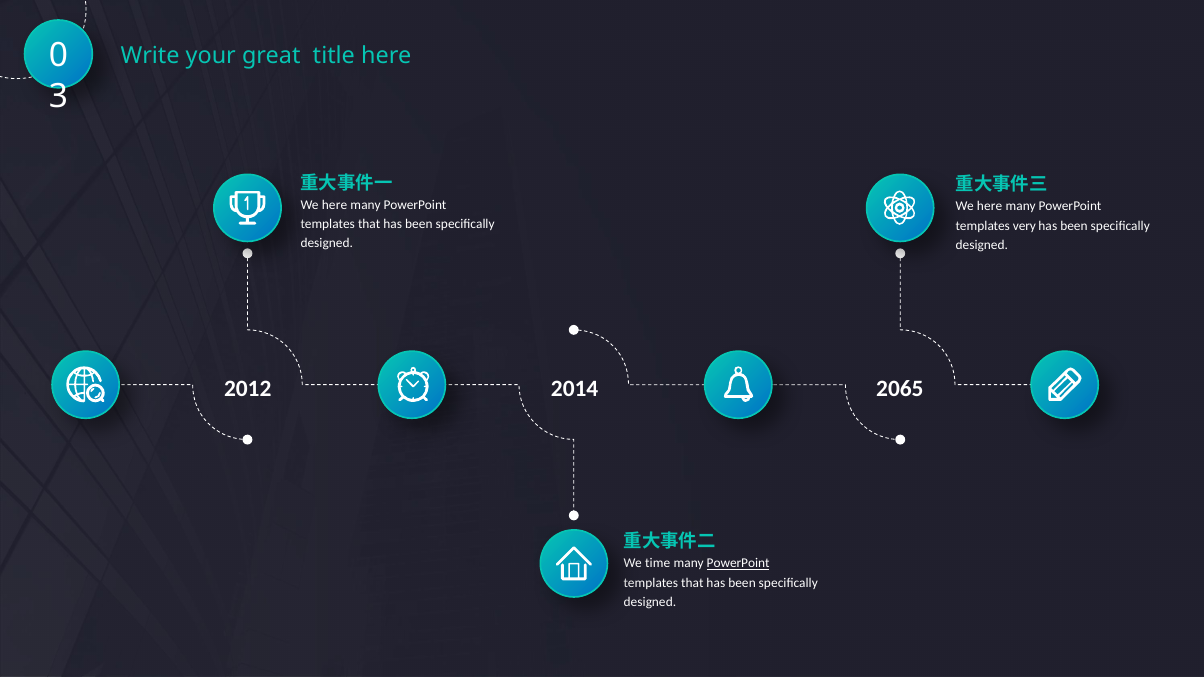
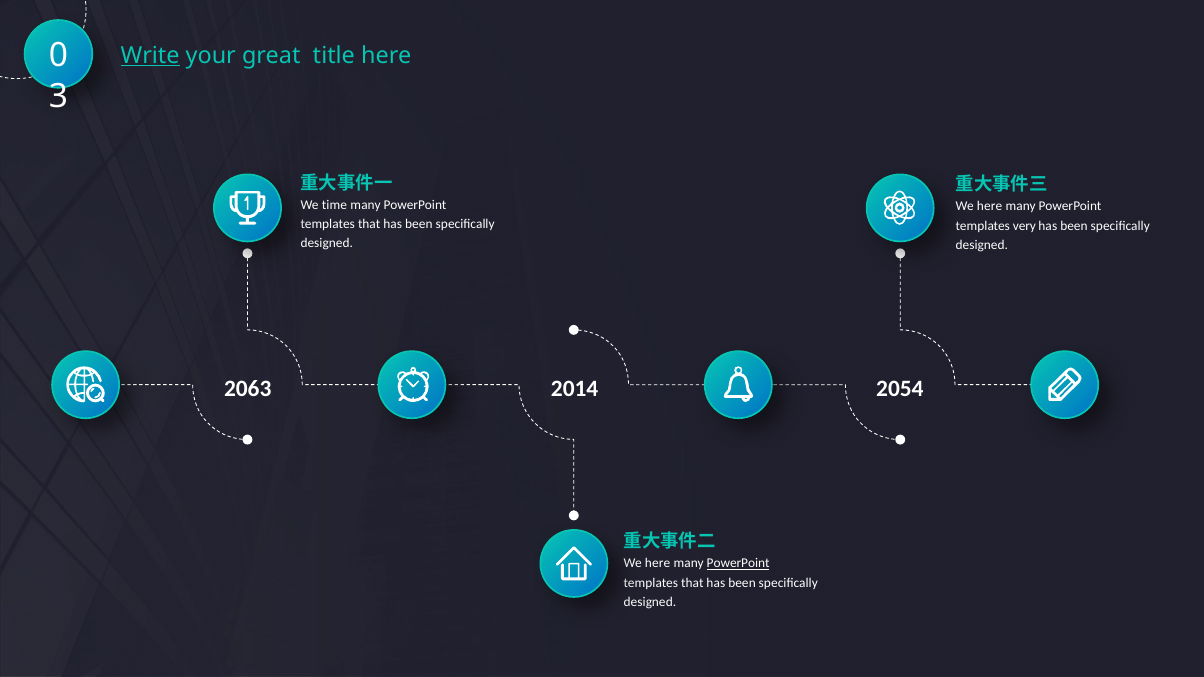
Write underline: none -> present
here at (335, 205): here -> time
2012: 2012 -> 2063
2065: 2065 -> 2054
time at (658, 564): time -> here
